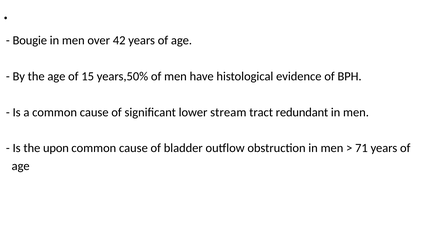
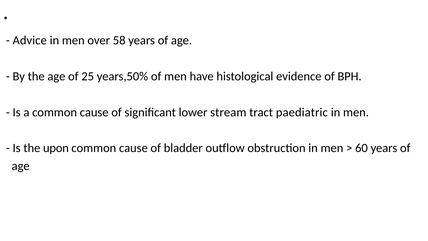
Bougie: Bougie -> Advice
42: 42 -> 58
15: 15 -> 25
redundant: redundant -> paediatric
71: 71 -> 60
